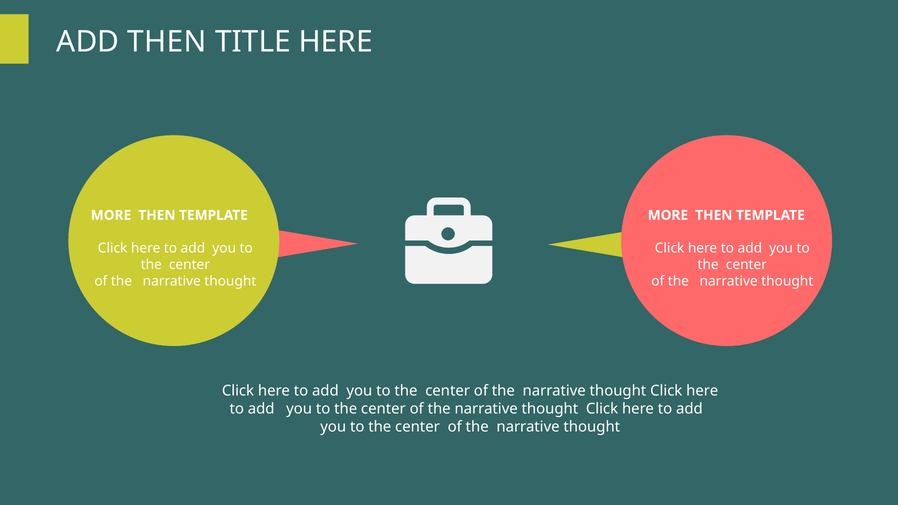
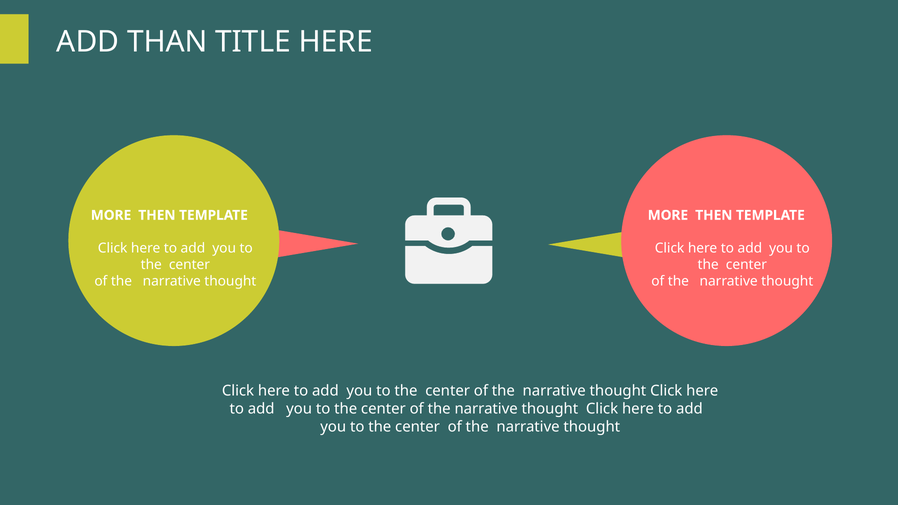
ADD THEN: THEN -> THAN
